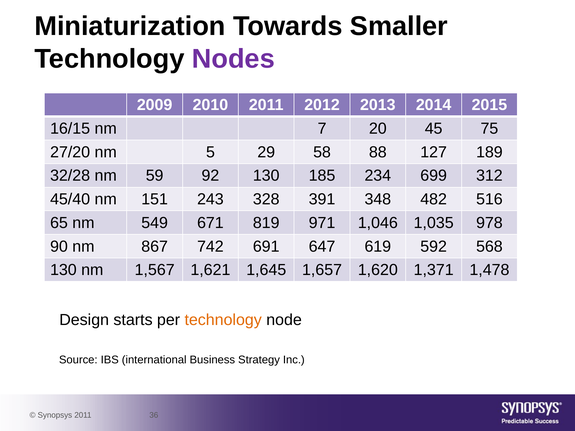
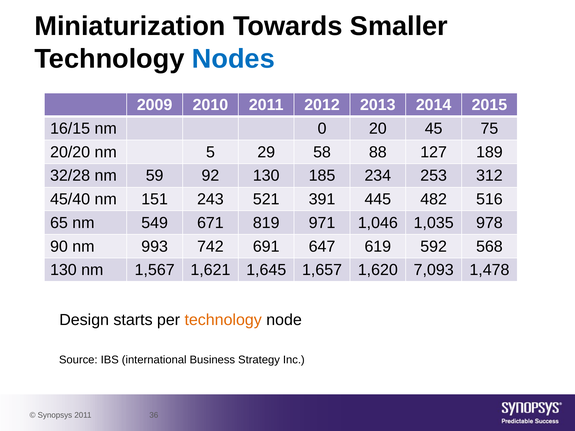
Nodes colour: purple -> blue
7: 7 -> 0
27/20: 27/20 -> 20/20
699: 699 -> 253
328: 328 -> 521
348: 348 -> 445
867: 867 -> 993
1,371: 1,371 -> 7,093
